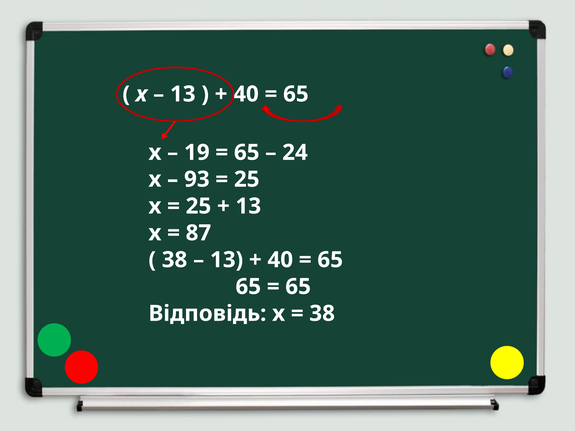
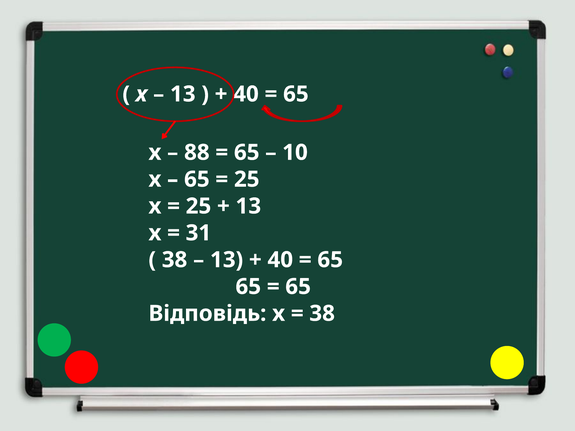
19: 19 -> 88
24: 24 -> 10
93 at (197, 179): 93 -> 65
87: 87 -> 31
